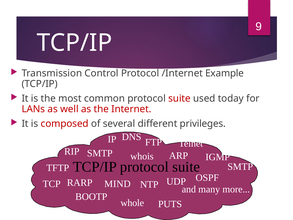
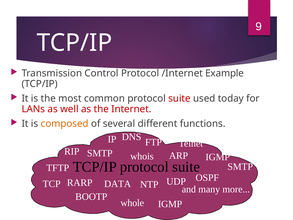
composed colour: red -> orange
privileges: privileges -> functions
MIND: MIND -> DATA
PUTS at (170, 204): PUTS -> IGMP
